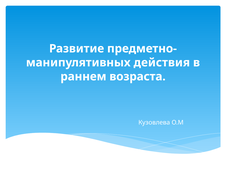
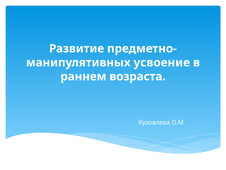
действия: действия -> усвоение
